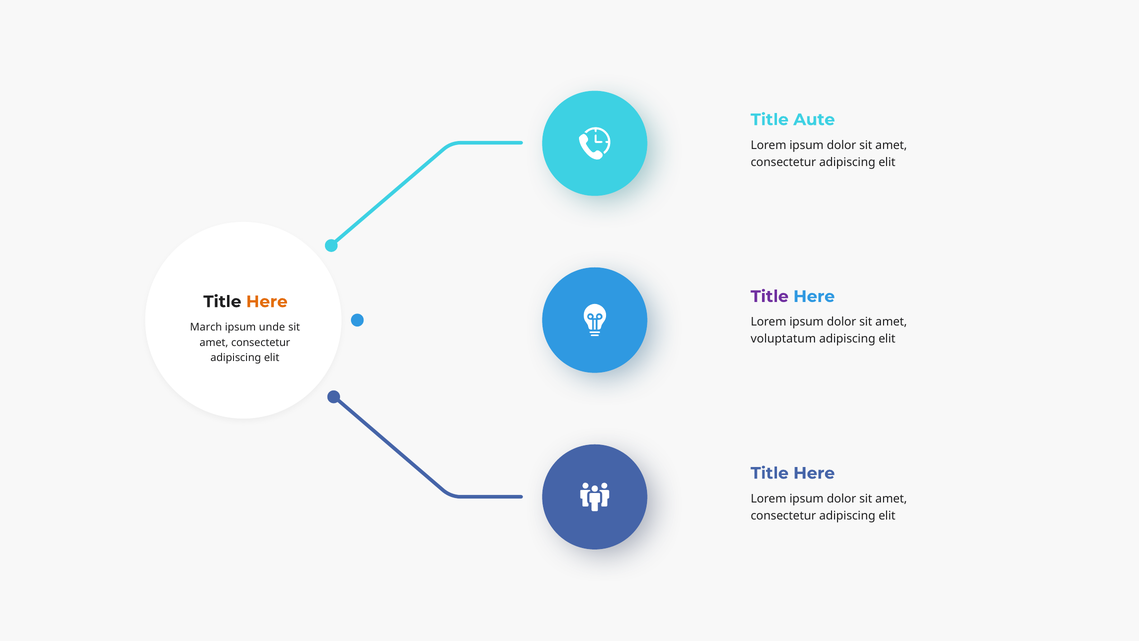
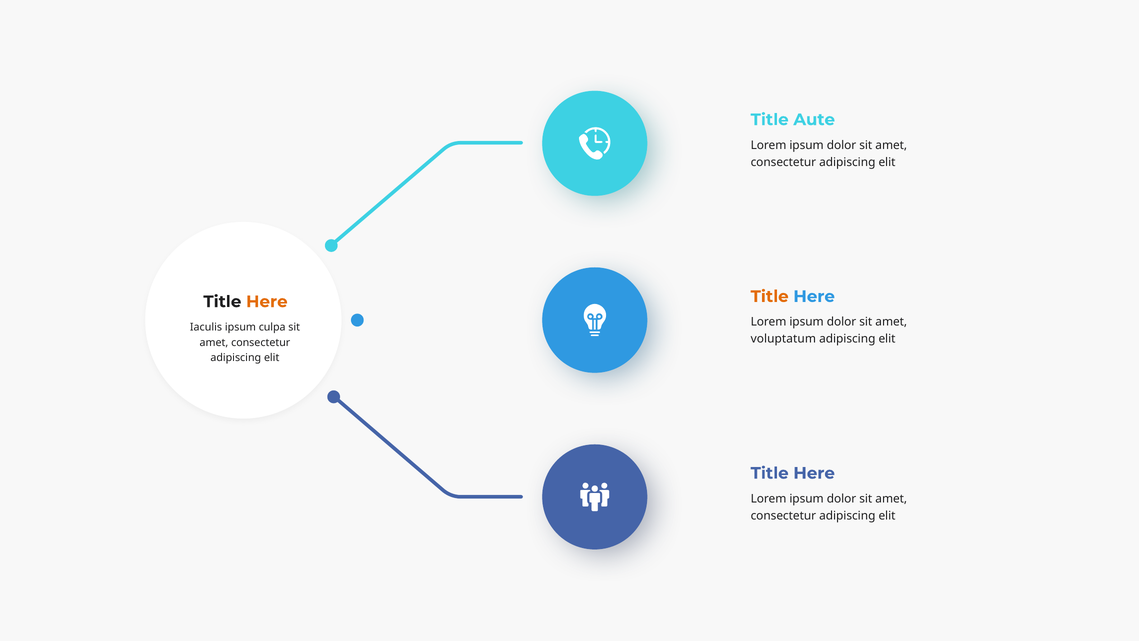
Title at (770, 296) colour: purple -> orange
March: March -> Iaculis
unde: unde -> culpa
